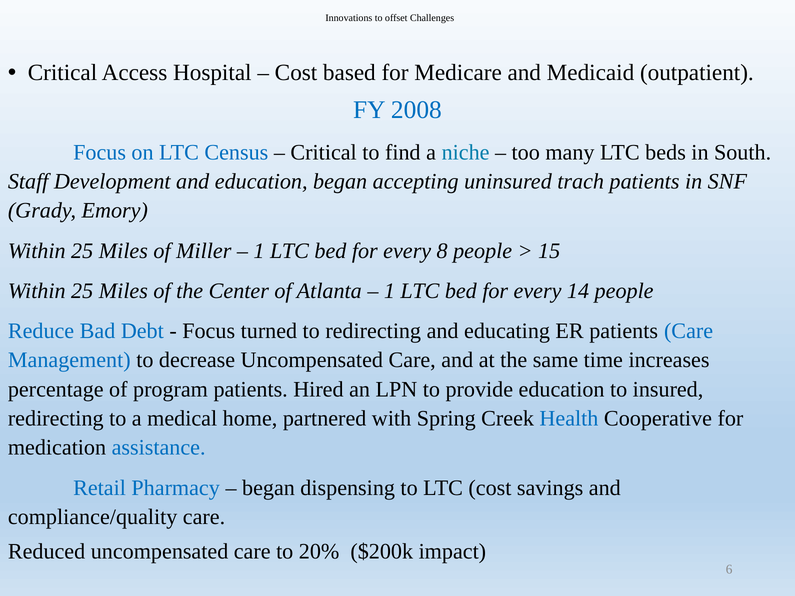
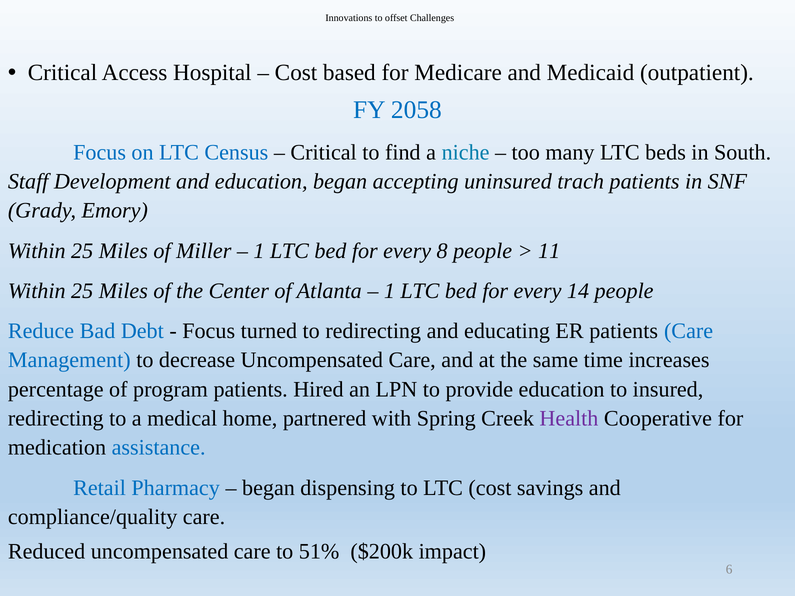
2008: 2008 -> 2058
15: 15 -> 11
Health colour: blue -> purple
20%: 20% -> 51%
